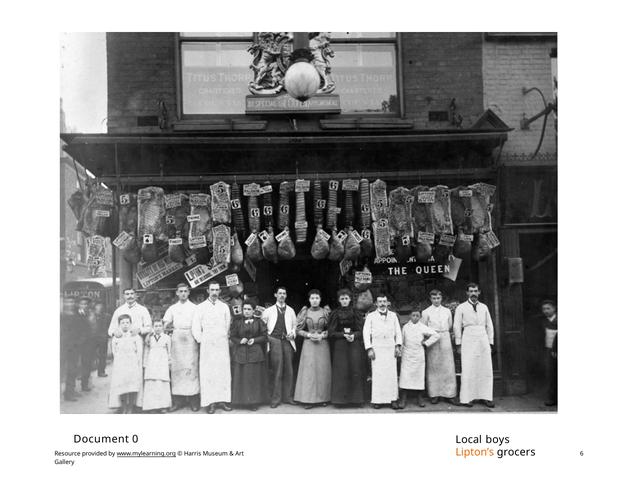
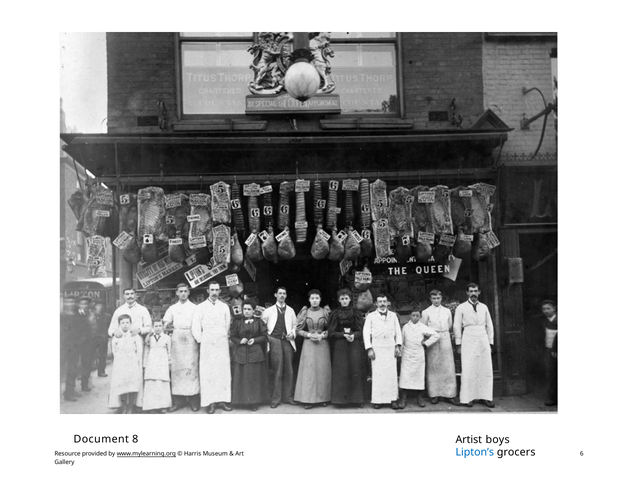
0: 0 -> 8
Local: Local -> Artist
Lipton’s colour: orange -> blue
